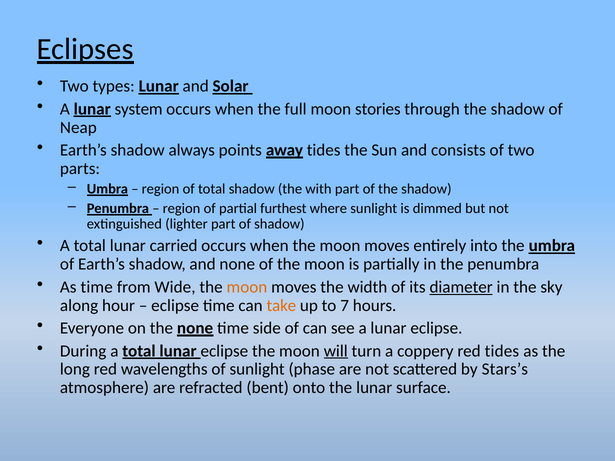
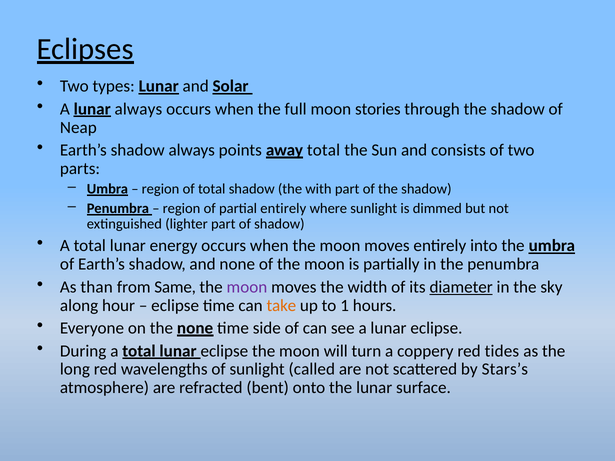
lunar system: system -> always
away tides: tides -> total
partial furthest: furthest -> entirely
carried: carried -> energy
As time: time -> than
Wide: Wide -> Same
moon at (247, 287) colour: orange -> purple
7: 7 -> 1
will underline: present -> none
phase: phase -> called
